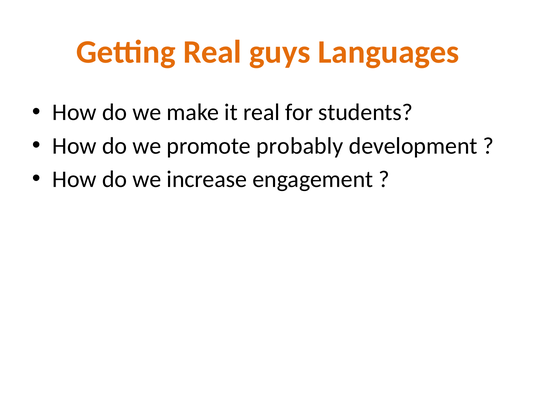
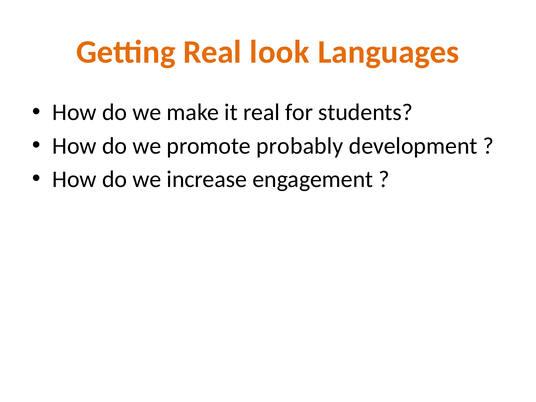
guys: guys -> look
